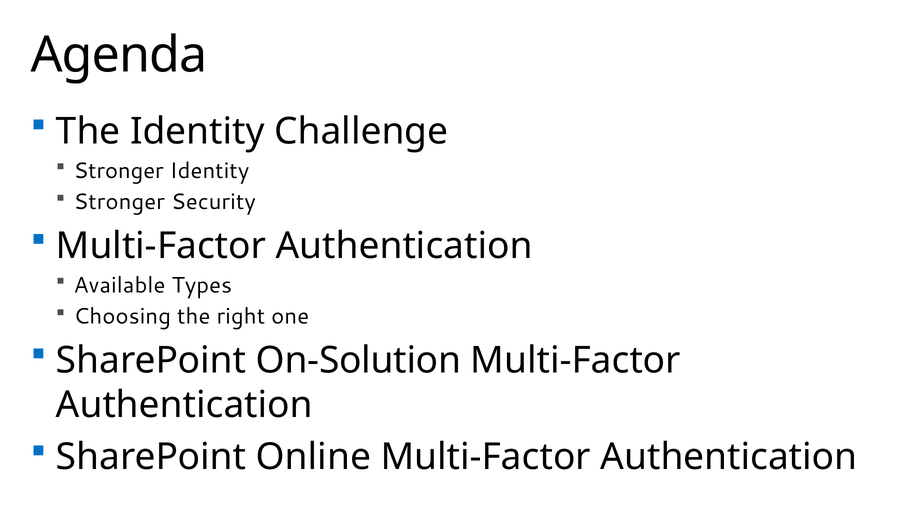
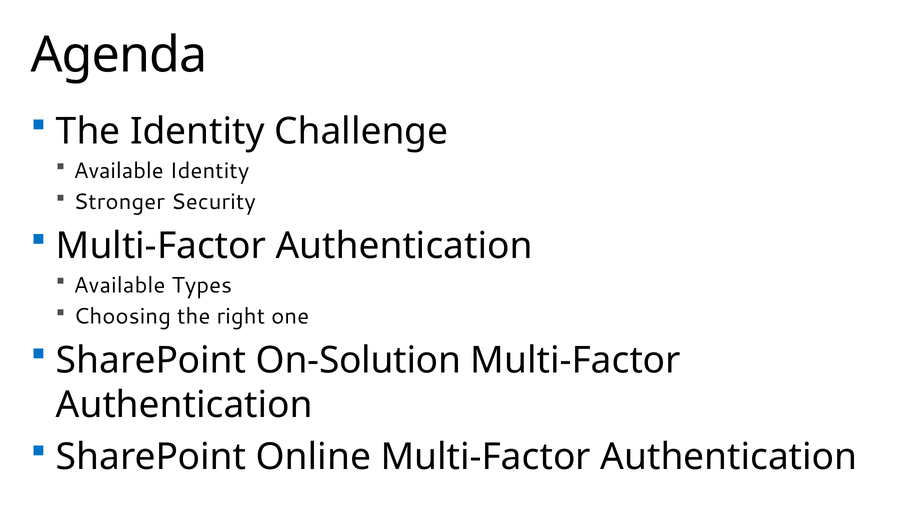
Stronger at (119, 171): Stronger -> Available
